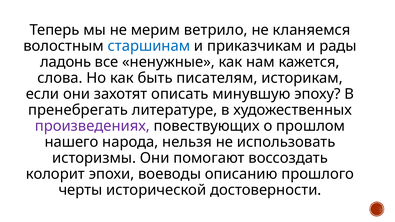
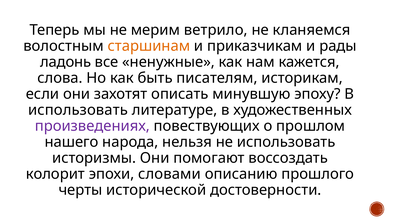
старшинам colour: blue -> orange
пренебрегать at (78, 110): пренебрегать -> использовать
воеводы: воеводы -> словами
